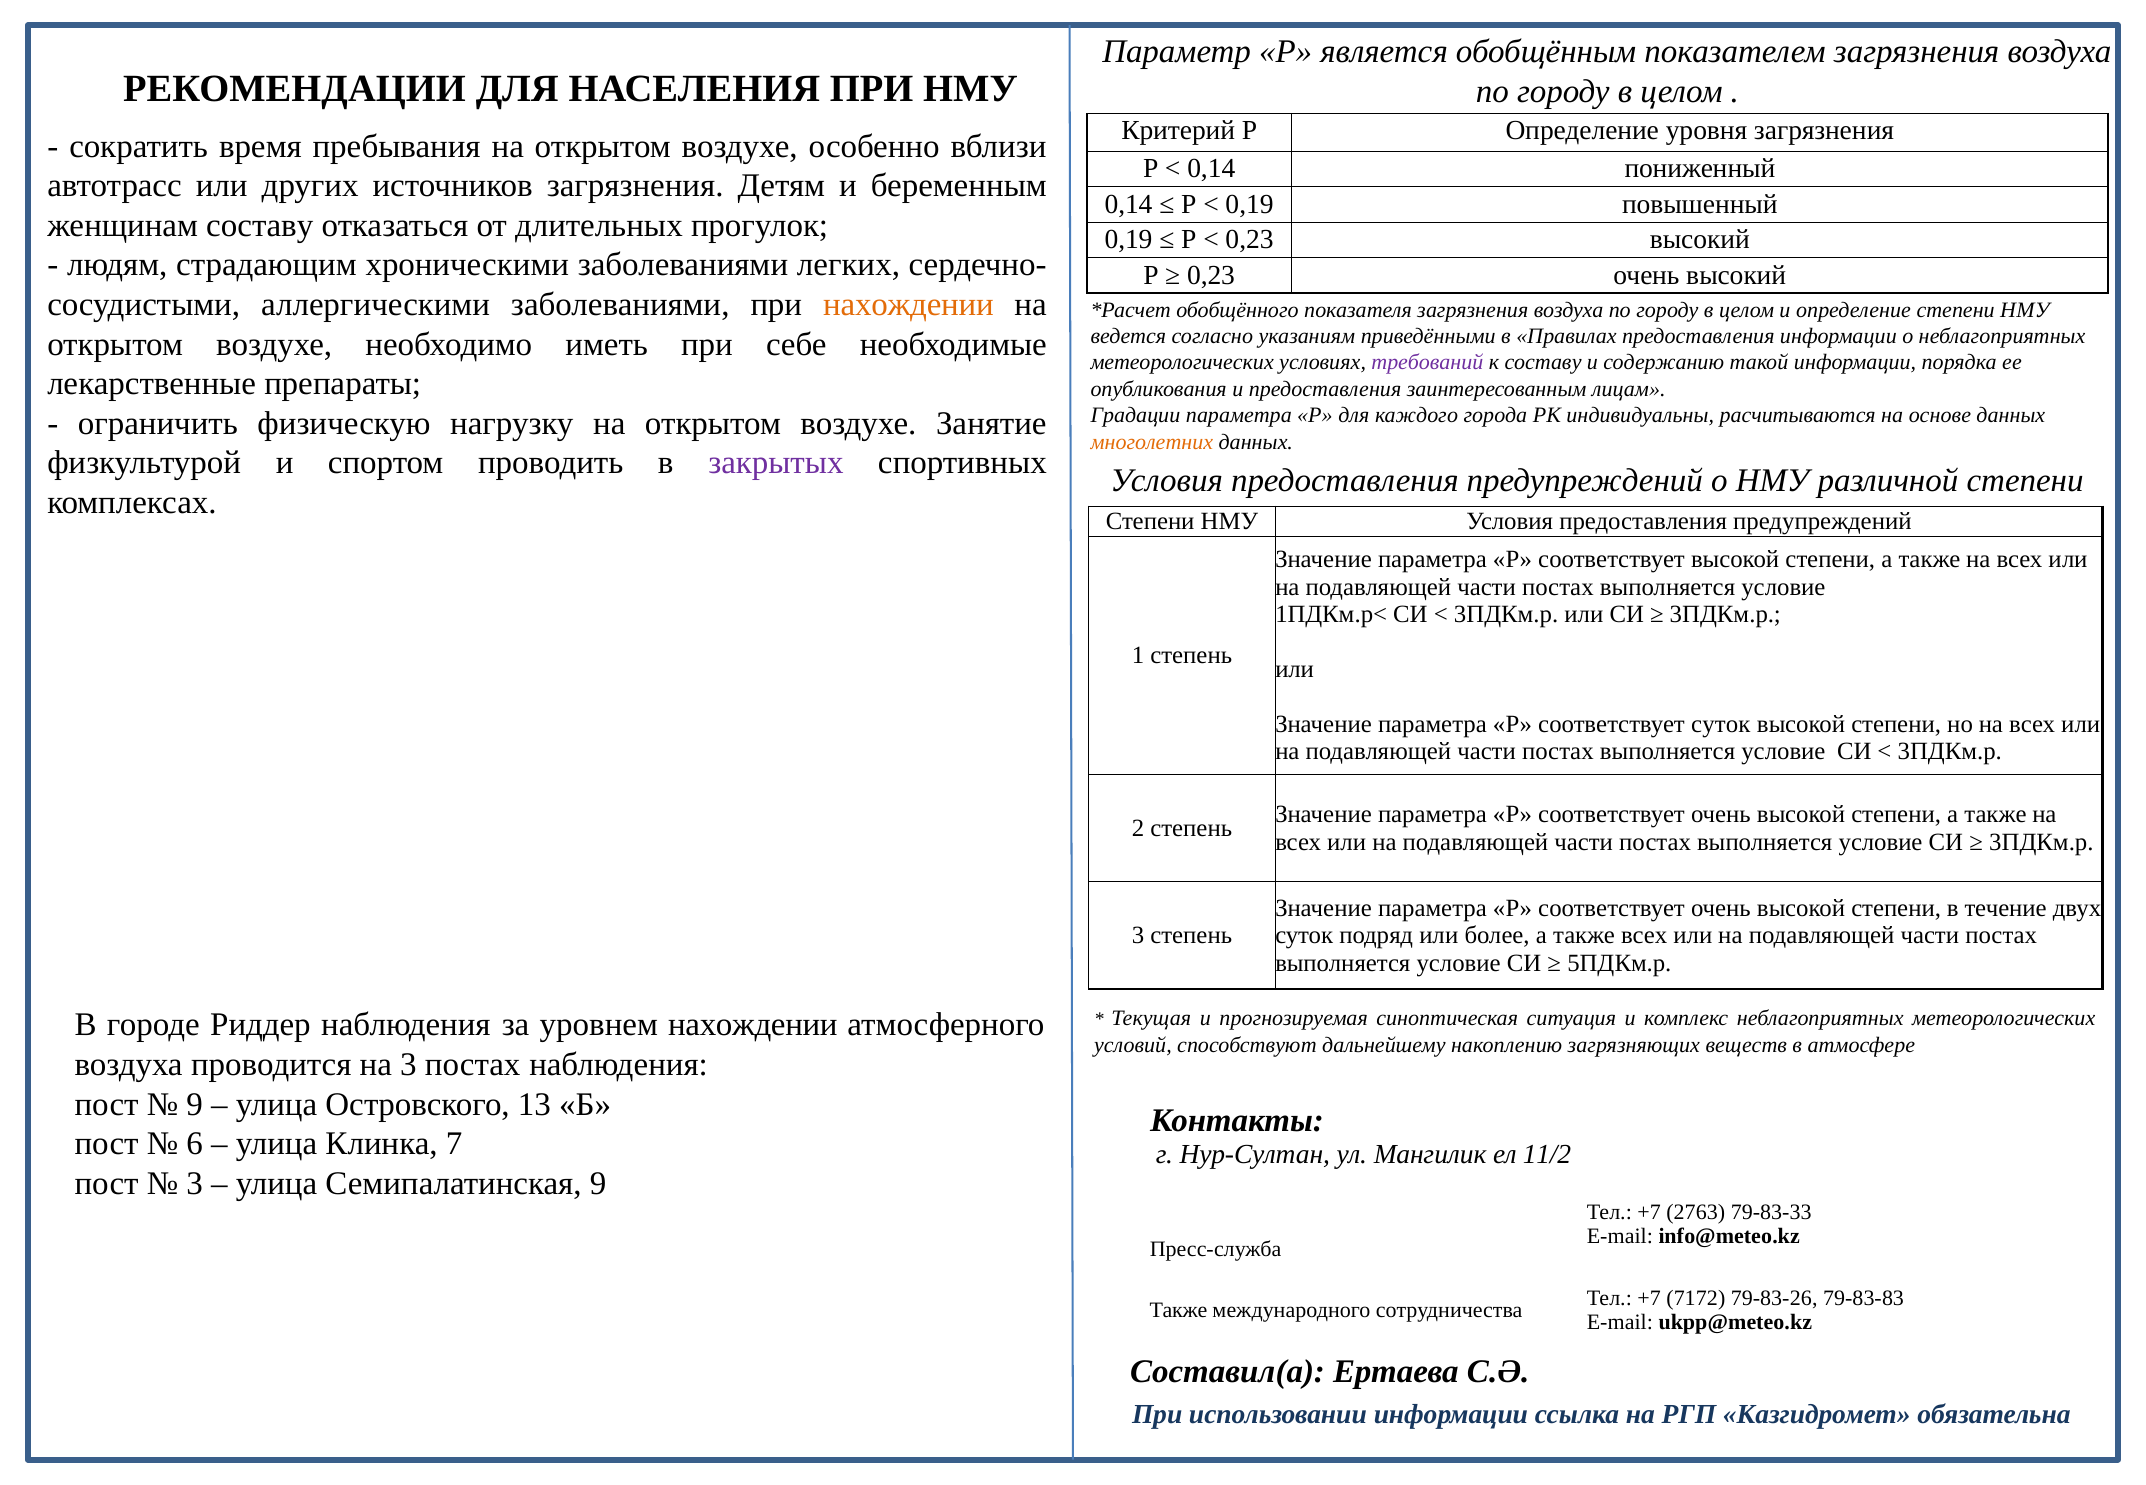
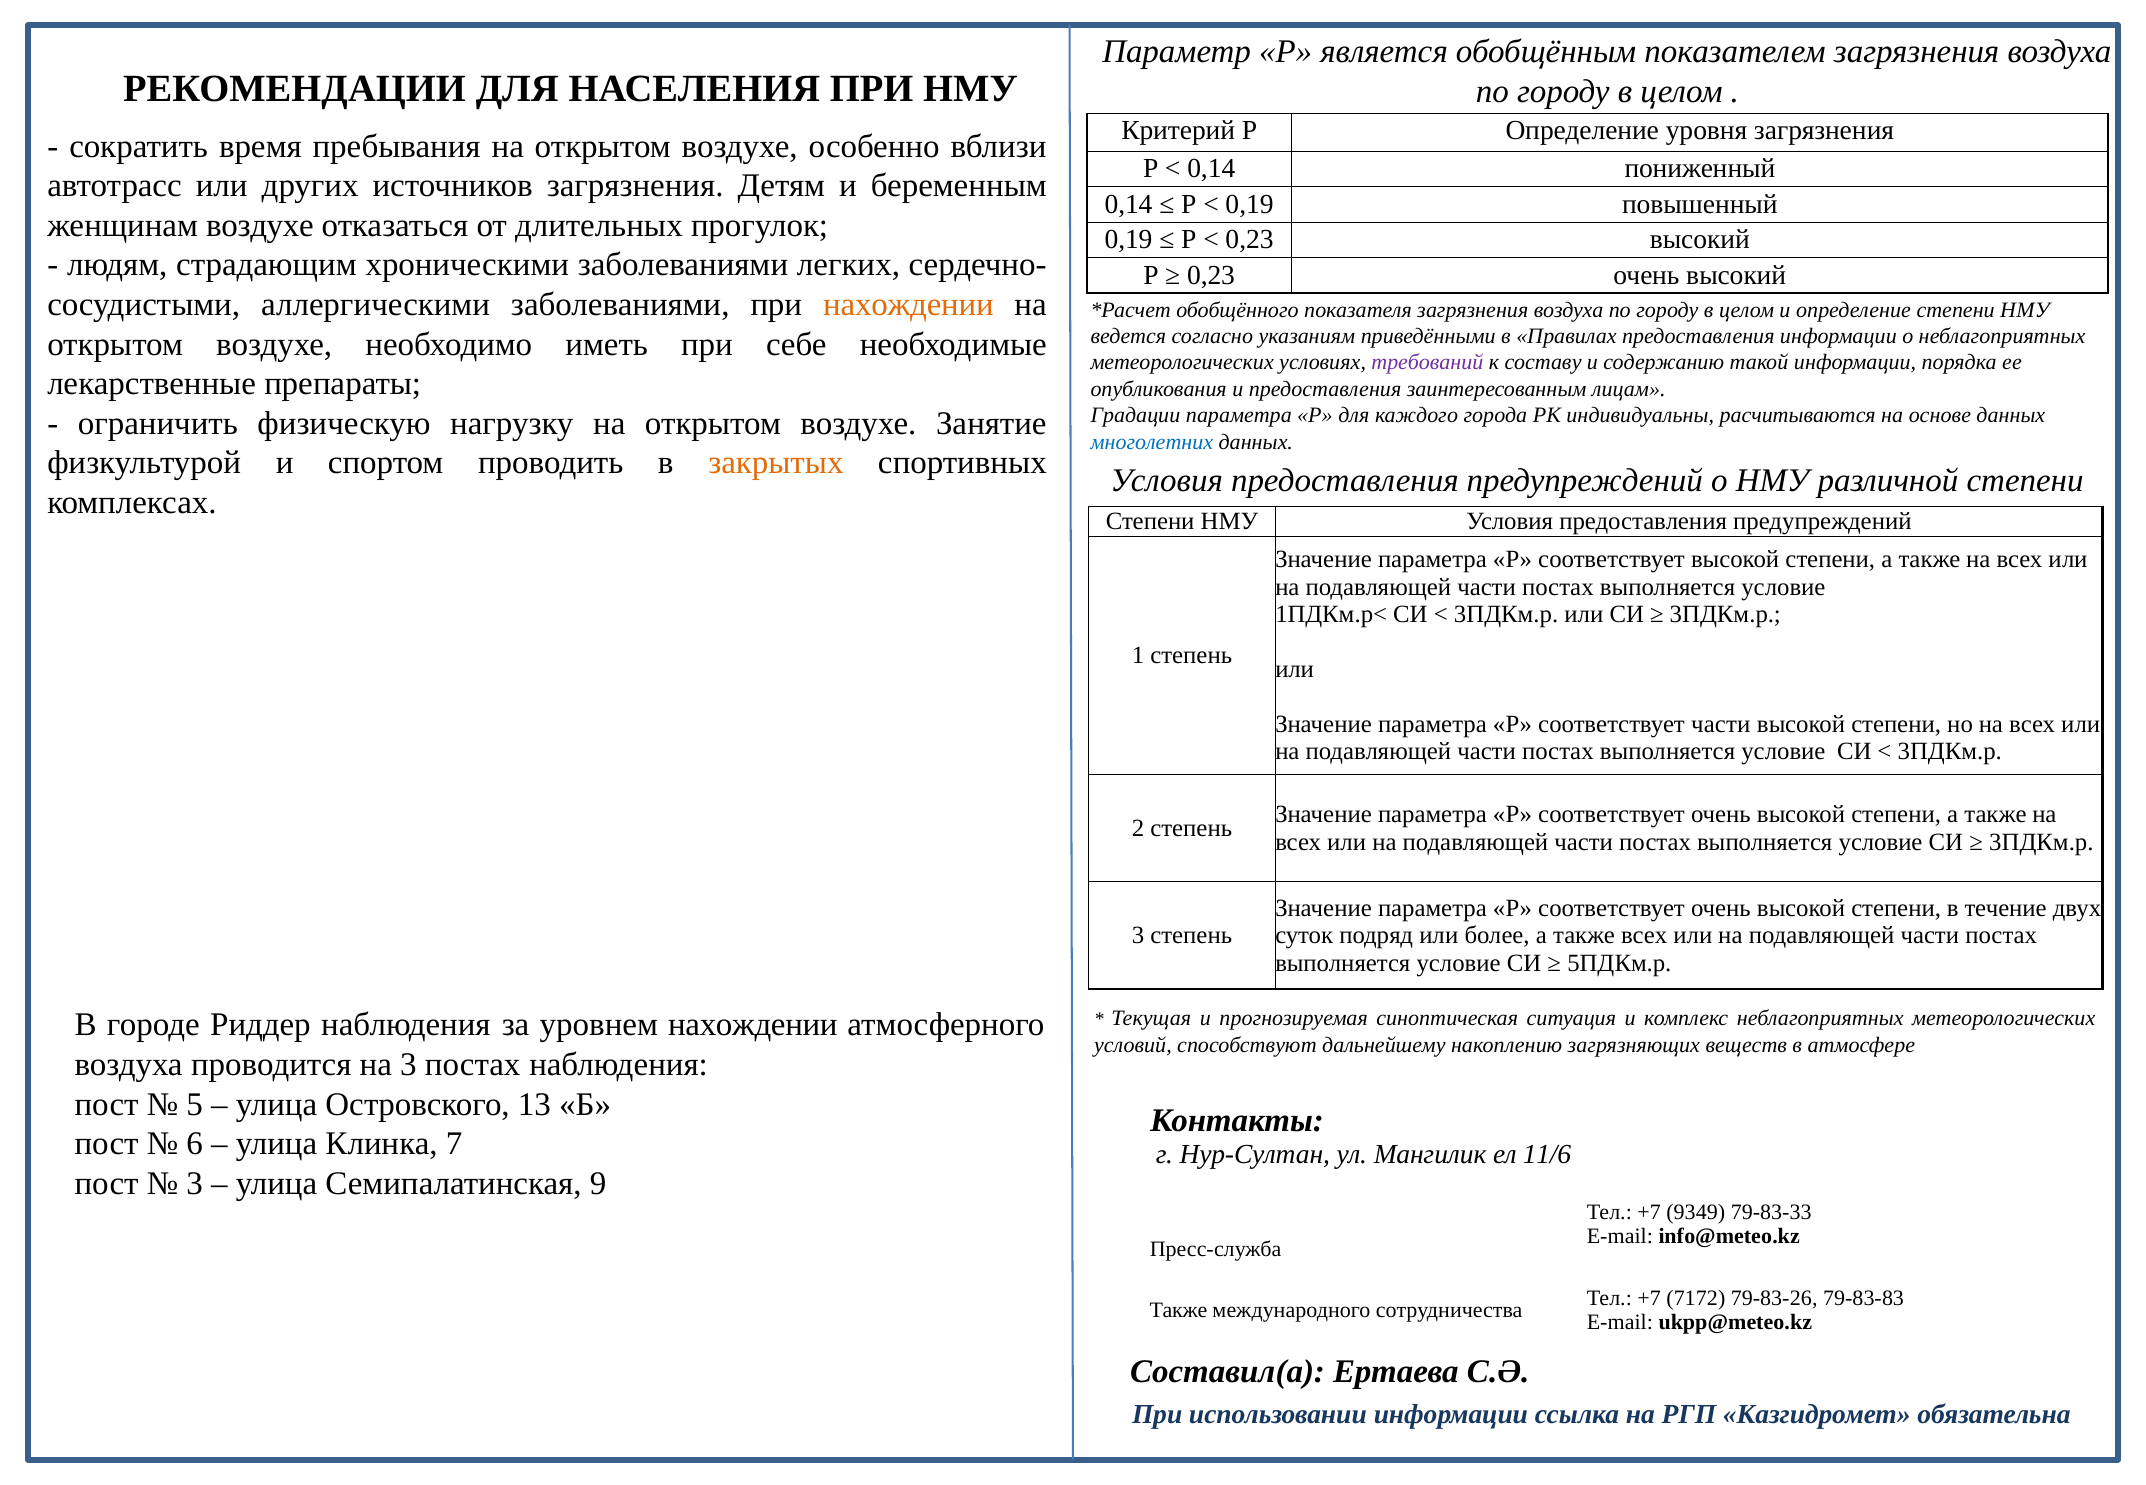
женщинам составу: составу -> воздухе
многолетних colour: orange -> blue
закрытых colour: purple -> orange
соответствует суток: суток -> части
9 at (195, 1105): 9 -> 5
11/2: 11/2 -> 11/6
2763: 2763 -> 9349
